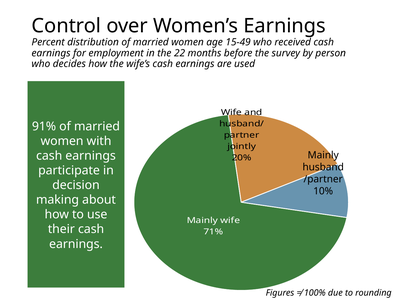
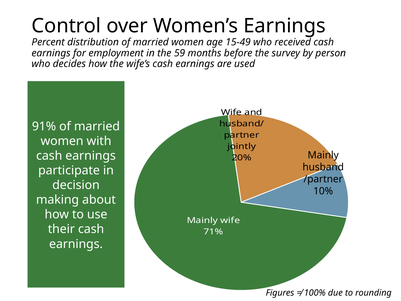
22: 22 -> 59
